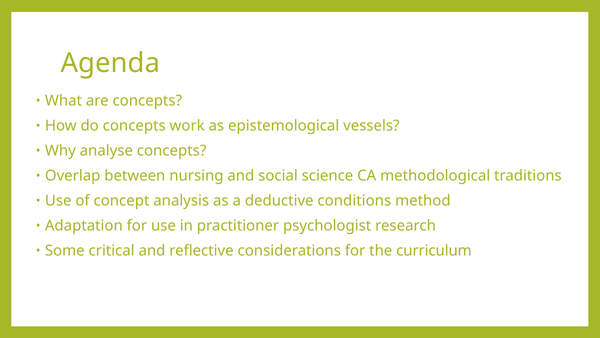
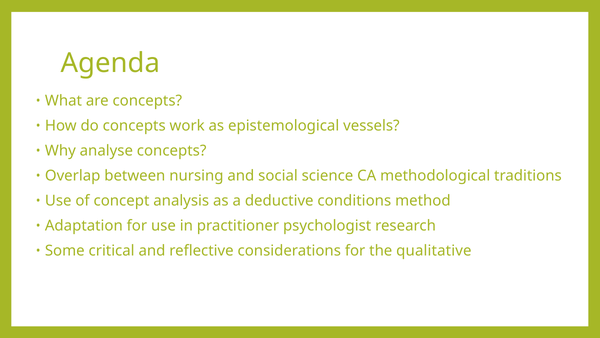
curriculum: curriculum -> qualitative
